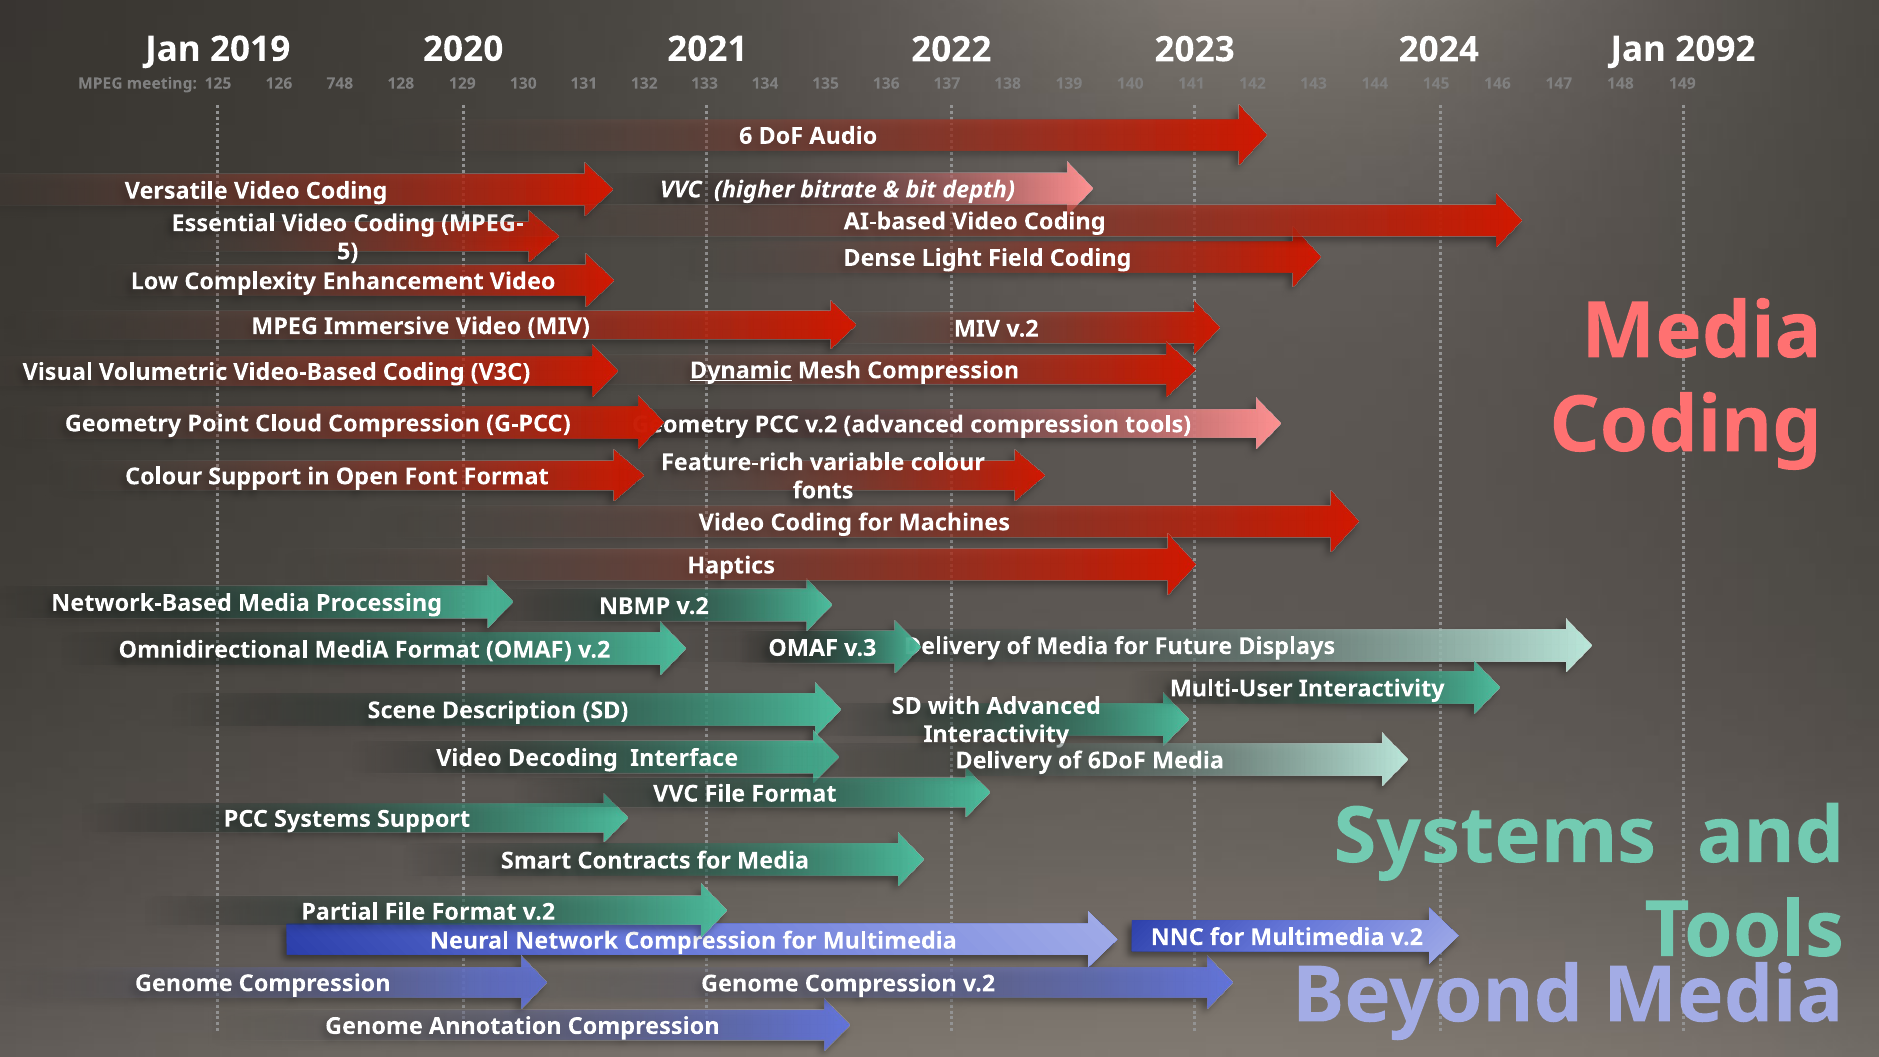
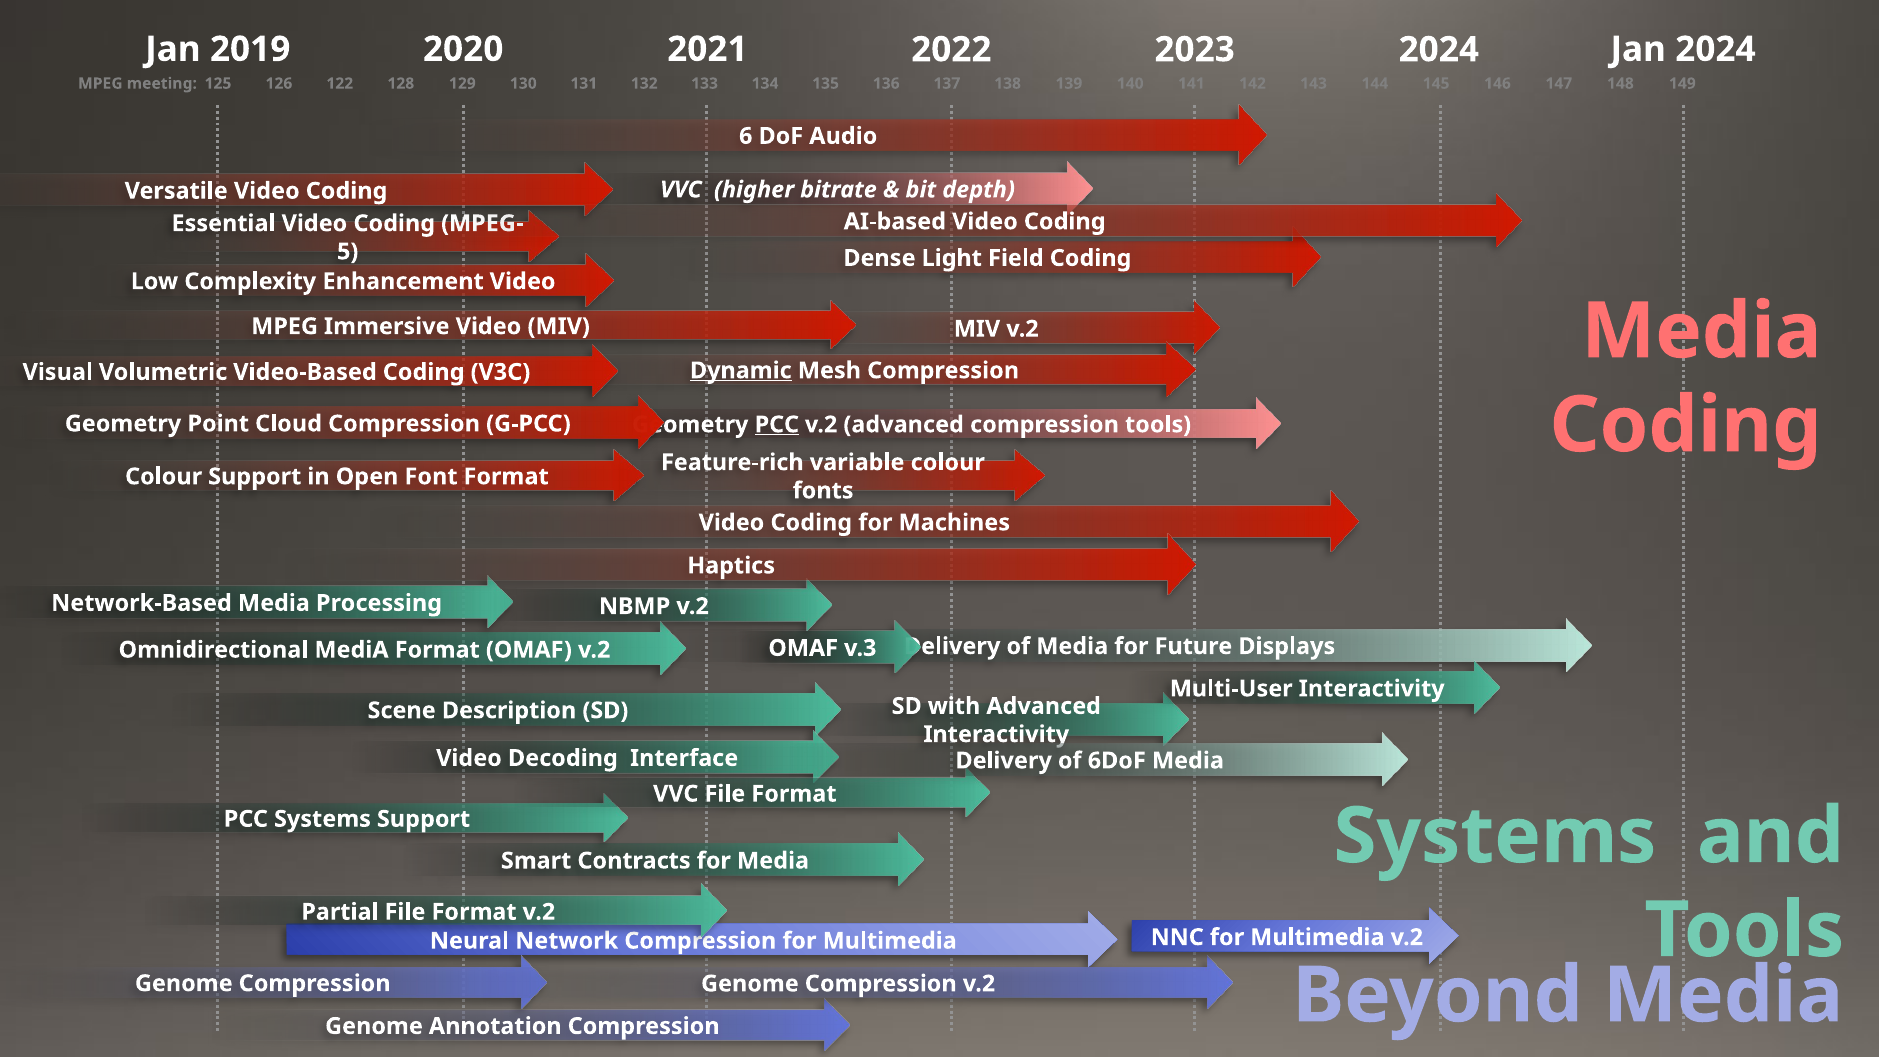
Jan 2092: 2092 -> 2024
748: 748 -> 122
PCC at (777, 425) underline: none -> present
